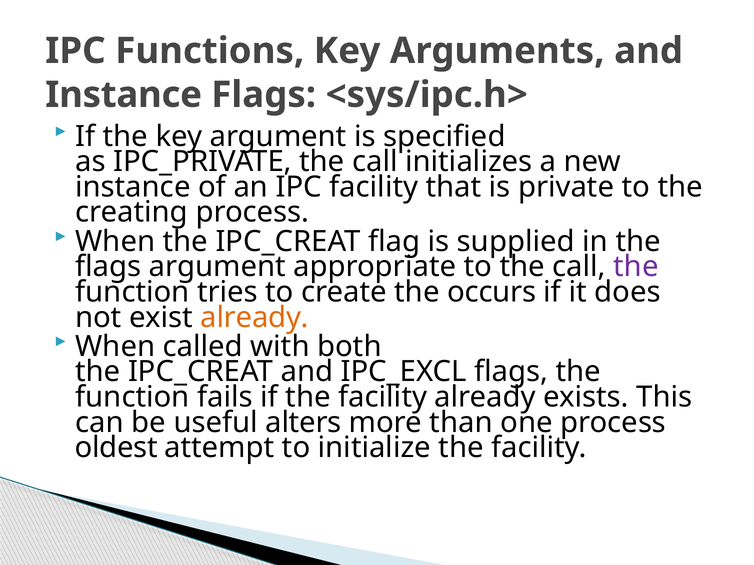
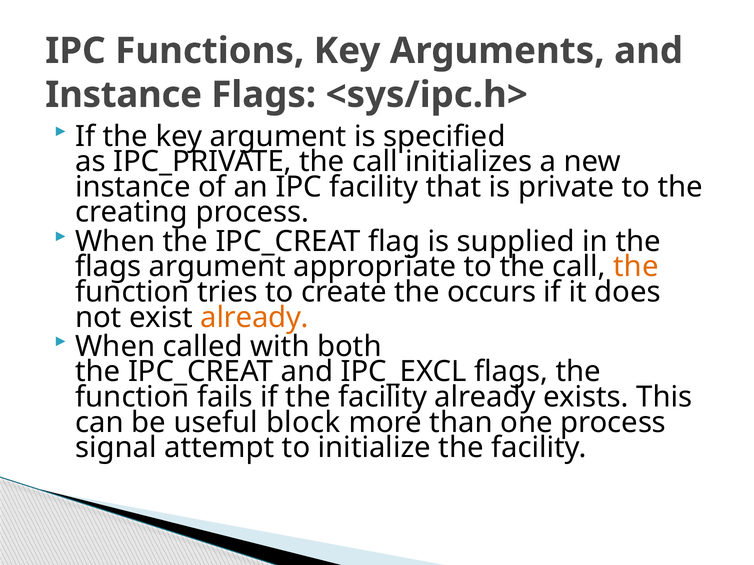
the at (636, 267) colour: purple -> orange
alters: alters -> block
oldest: oldest -> signal
